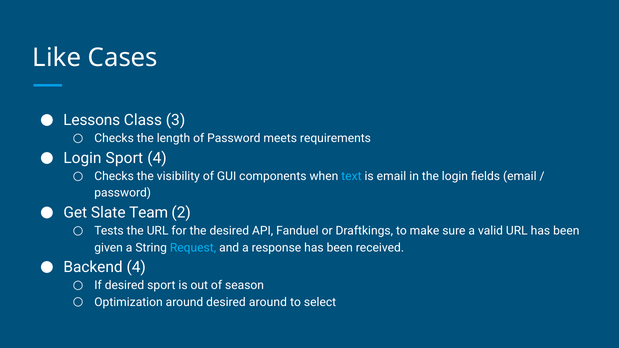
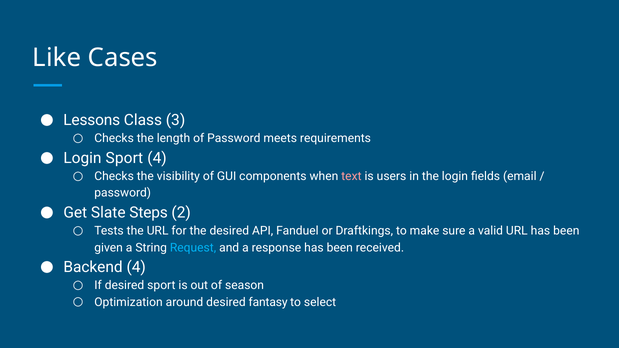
text colour: light blue -> pink
is email: email -> users
Team: Team -> Steps
desired around: around -> fantasy
